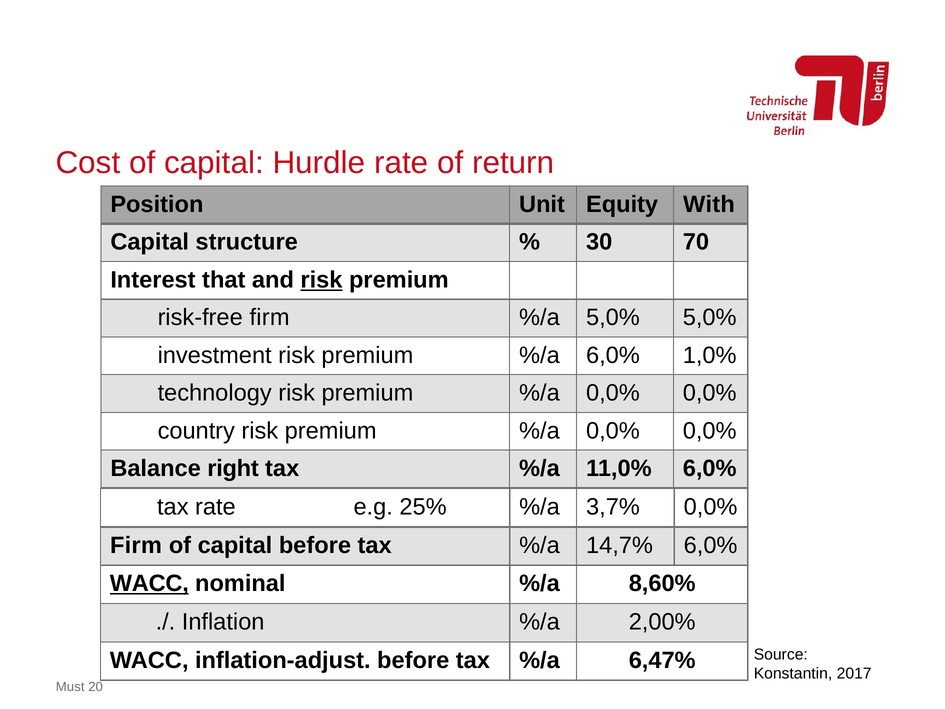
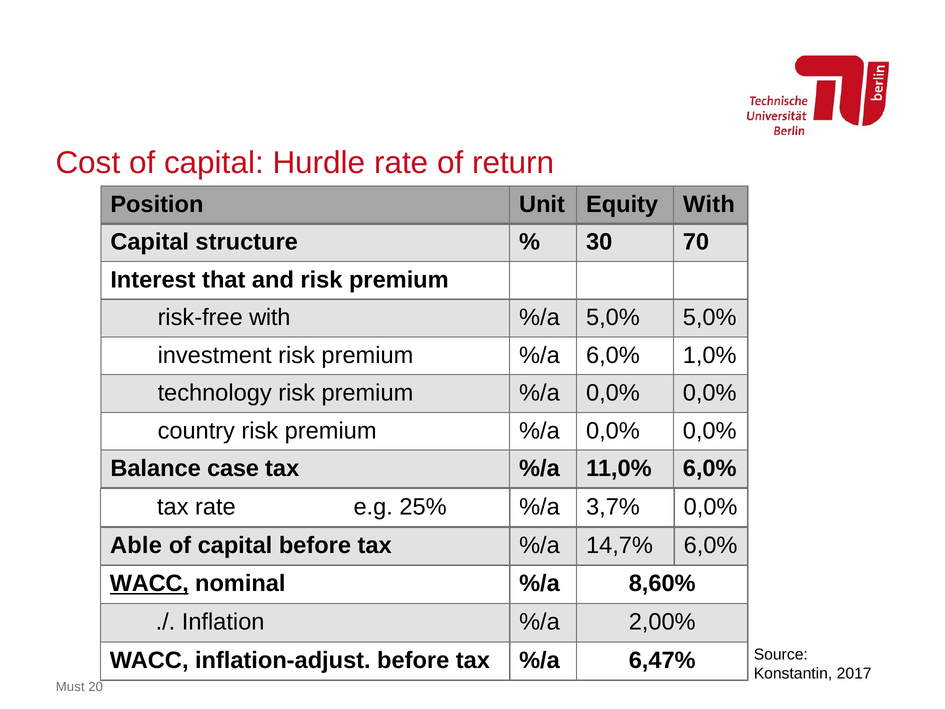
risk at (321, 280) underline: present -> none
risk-free firm: firm -> with
right: right -> case
Firm at (136, 545): Firm -> Able
